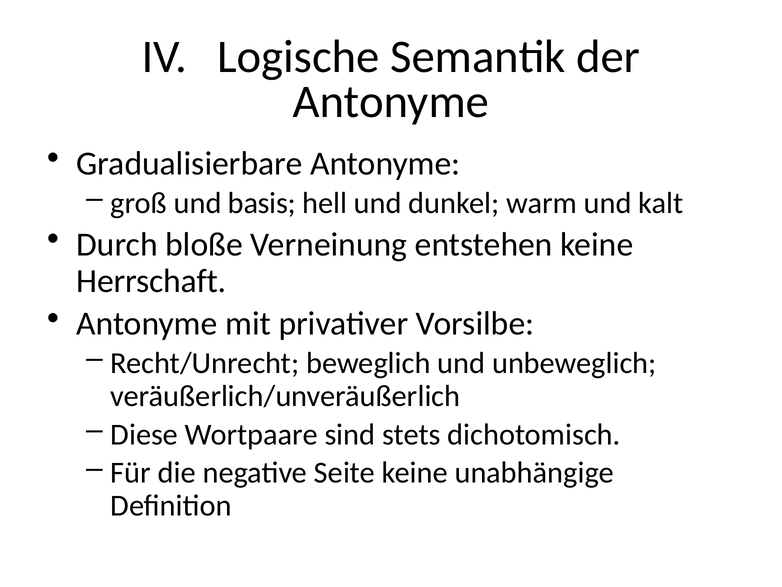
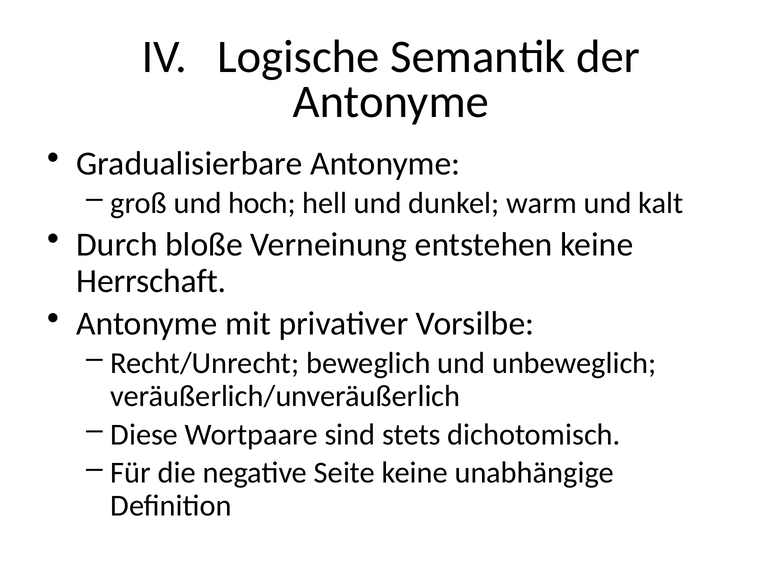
basis: basis -> hoch
